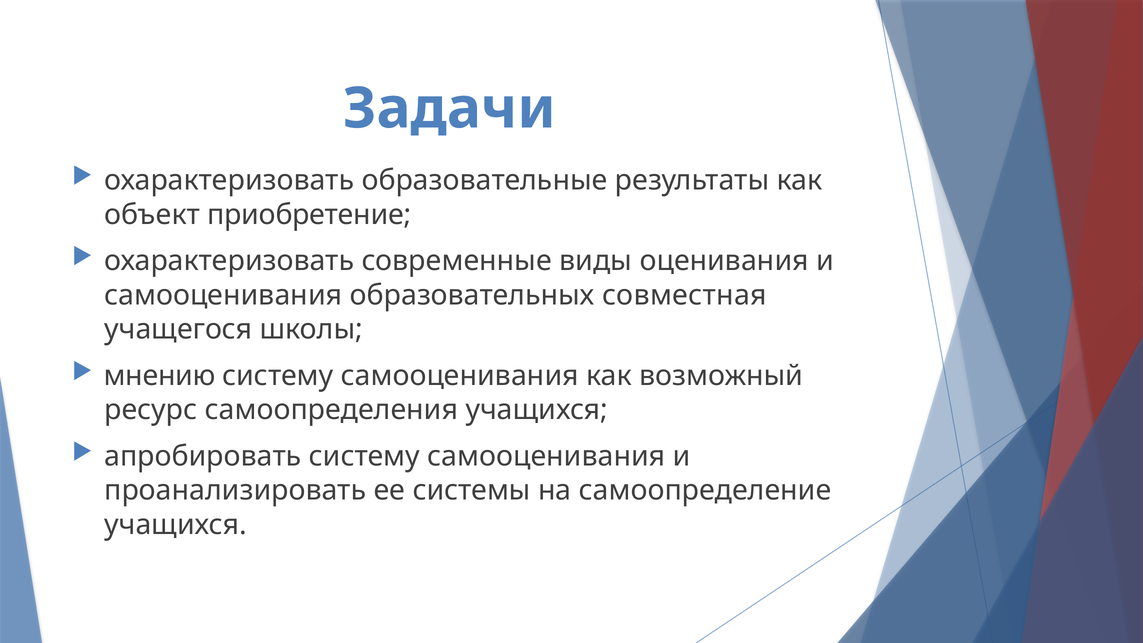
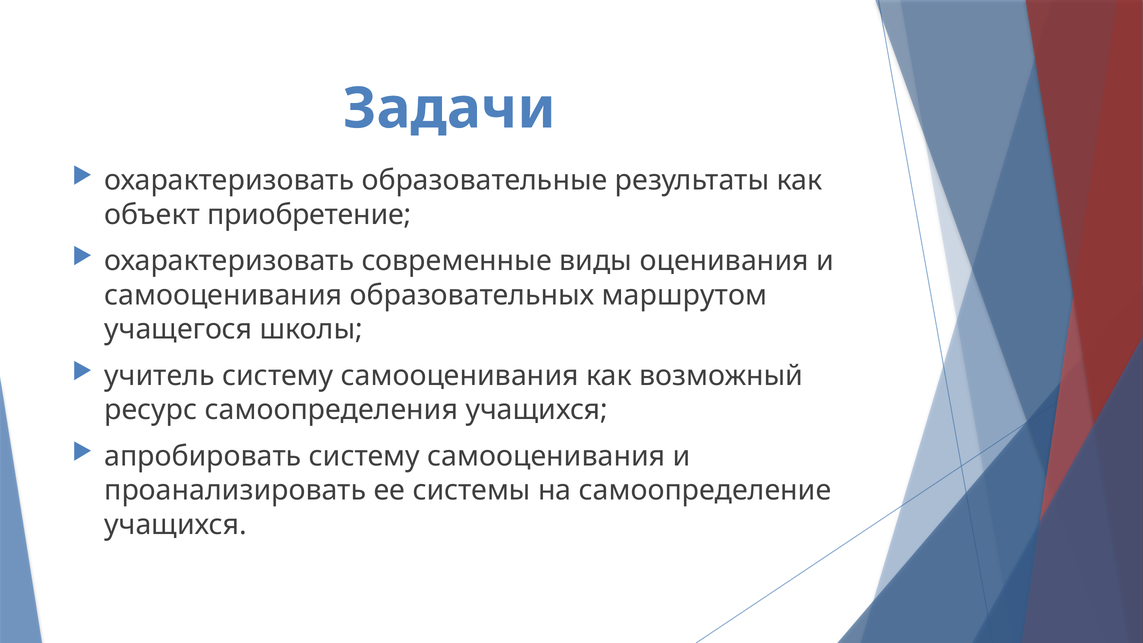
совместная: совместная -> маршрутом
мнению: мнению -> учитель
